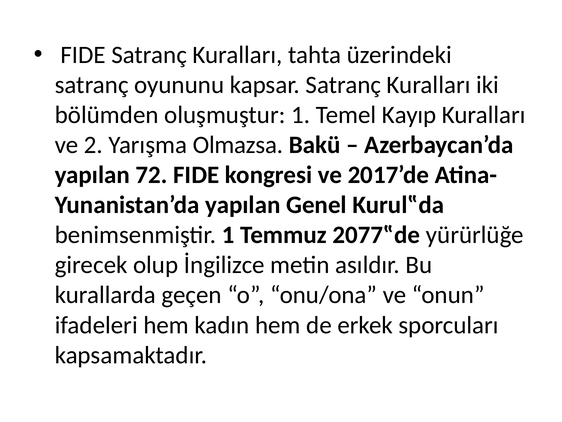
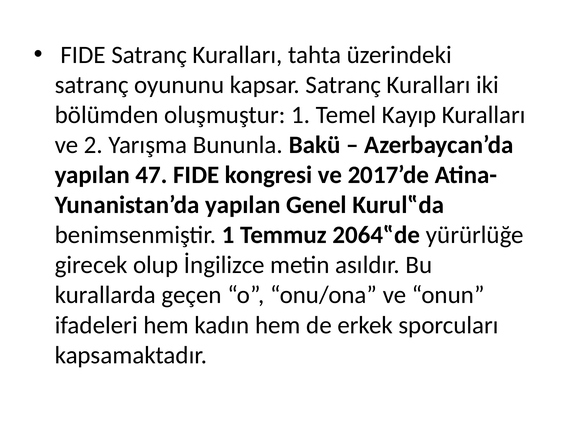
Olmazsa: Olmazsa -> Bununla
72: 72 -> 47
2077‟de: 2077‟de -> 2064‟de
